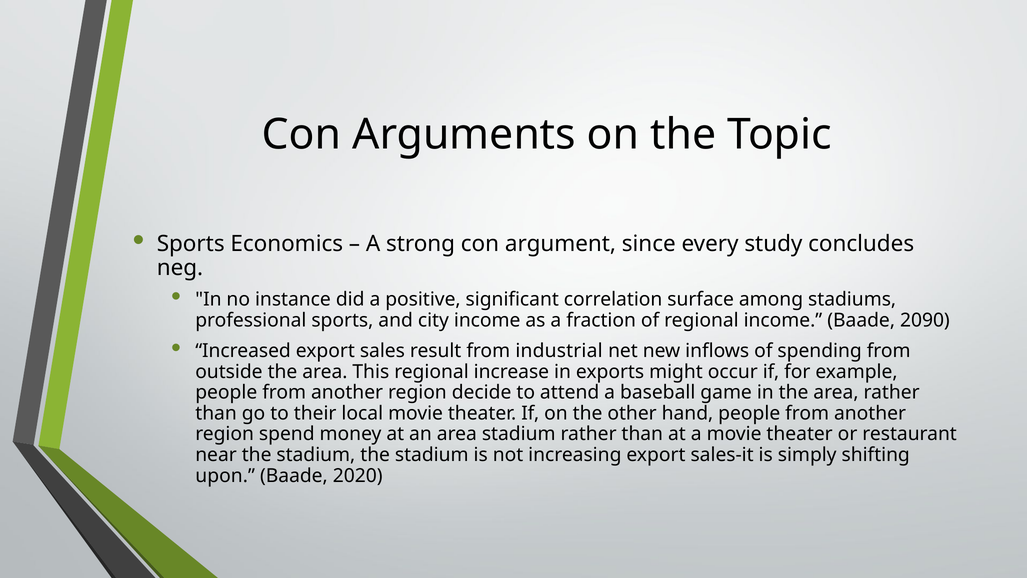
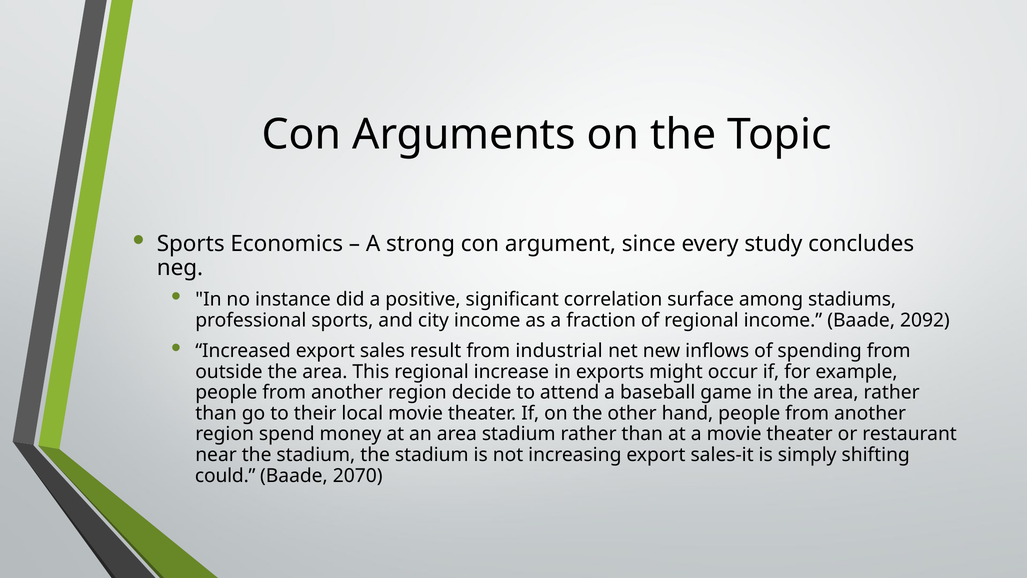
2090: 2090 -> 2092
upon: upon -> could
2020: 2020 -> 2070
